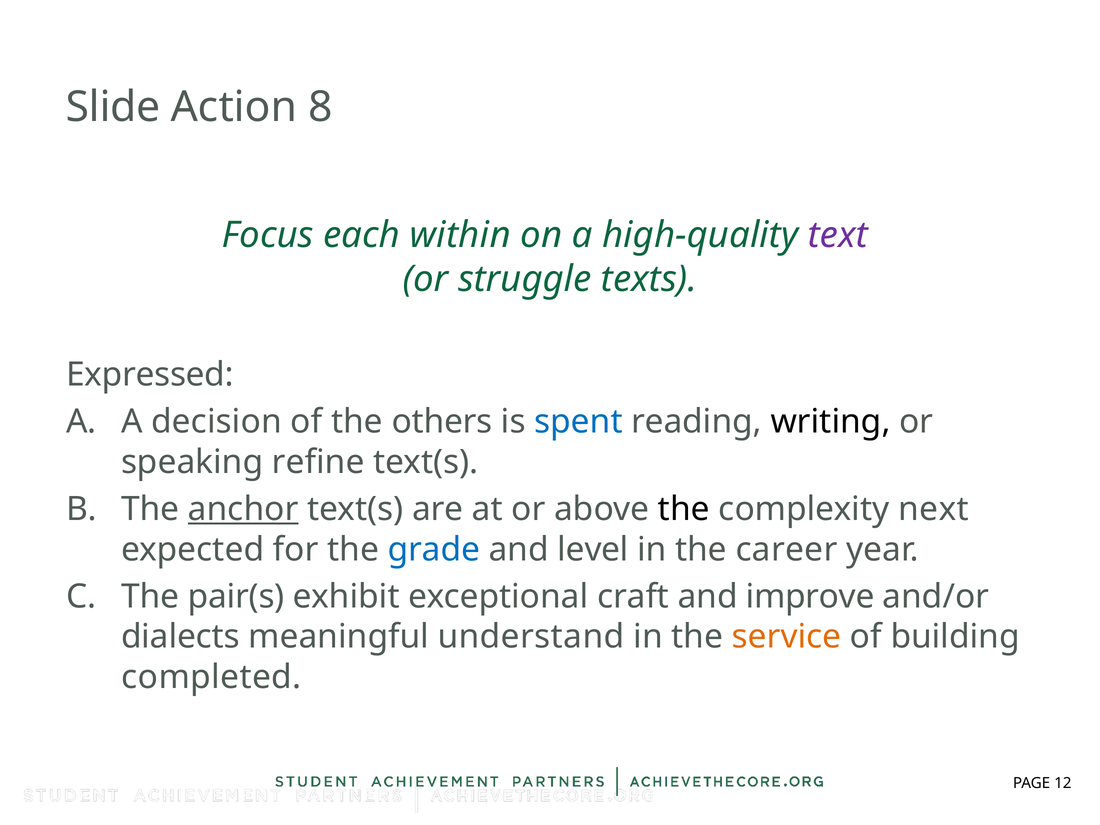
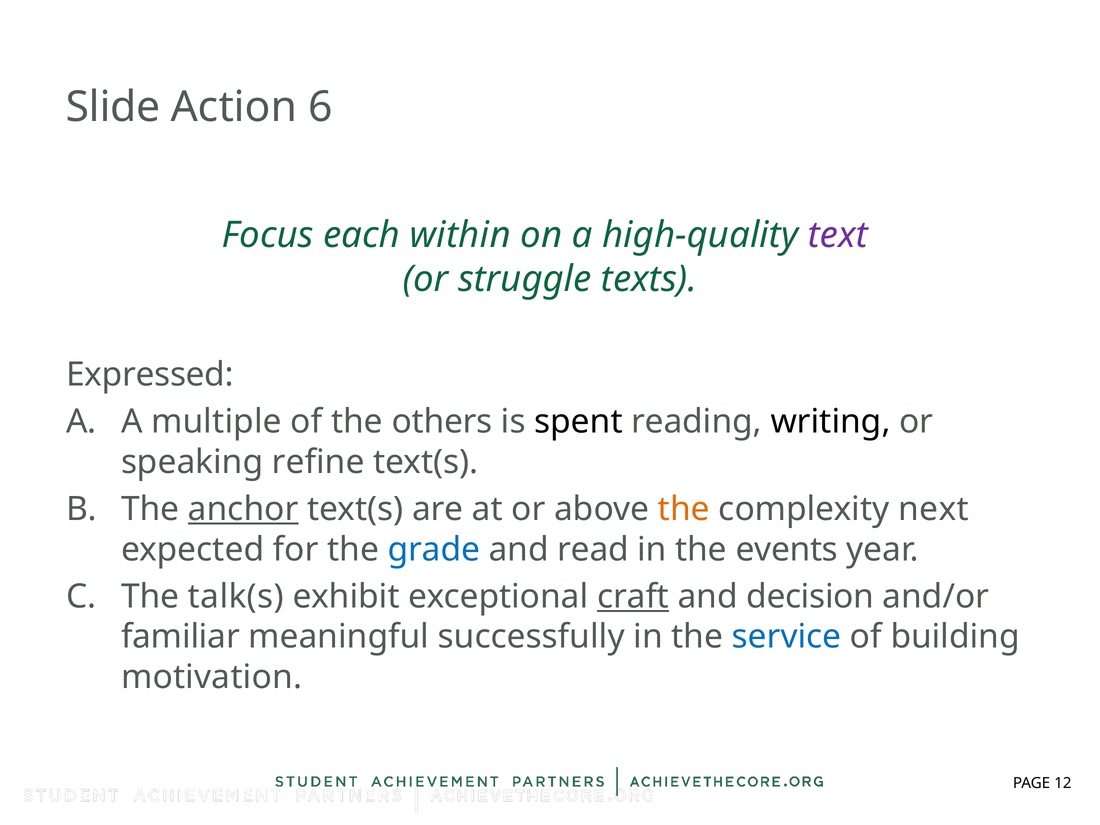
8: 8 -> 6
decision: decision -> multiple
spent colour: blue -> black
the at (684, 509) colour: black -> orange
level: level -> read
career: career -> events
pair(s: pair(s -> talk(s
craft underline: none -> present
improve: improve -> decision
dialects: dialects -> familiar
understand: understand -> successfully
service colour: orange -> blue
completed: completed -> motivation
